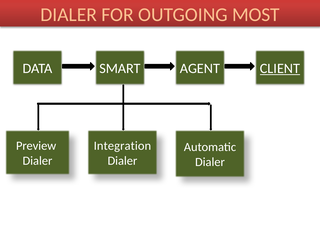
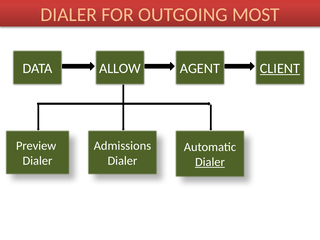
SMART: SMART -> ALLOW
Integration: Integration -> Admissions
Dialer at (210, 162) underline: none -> present
